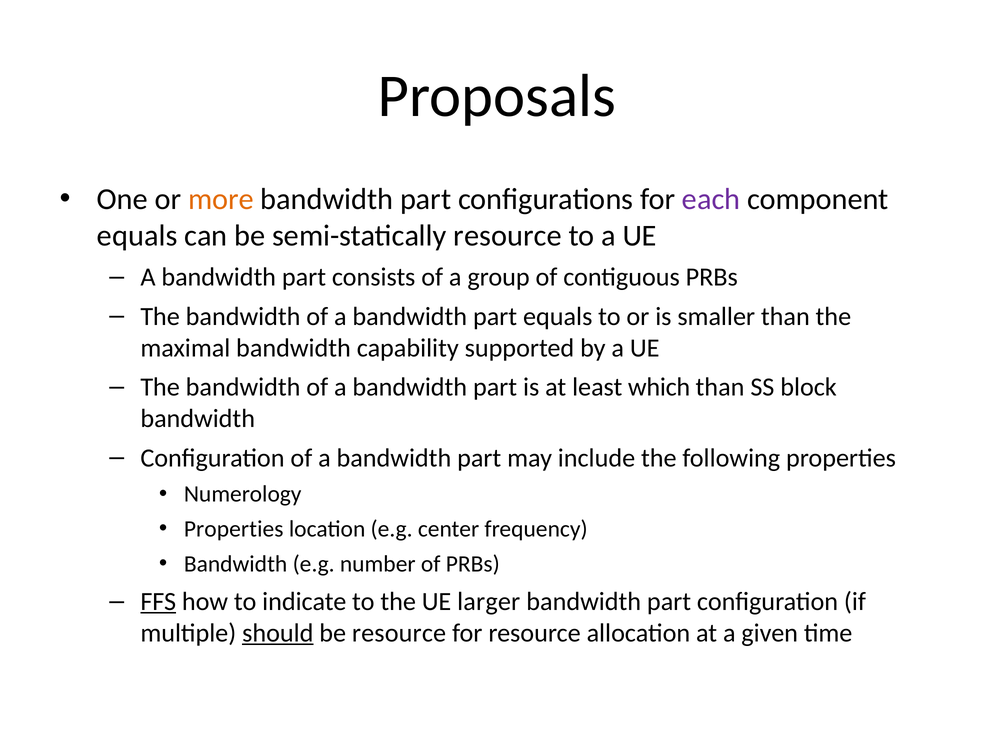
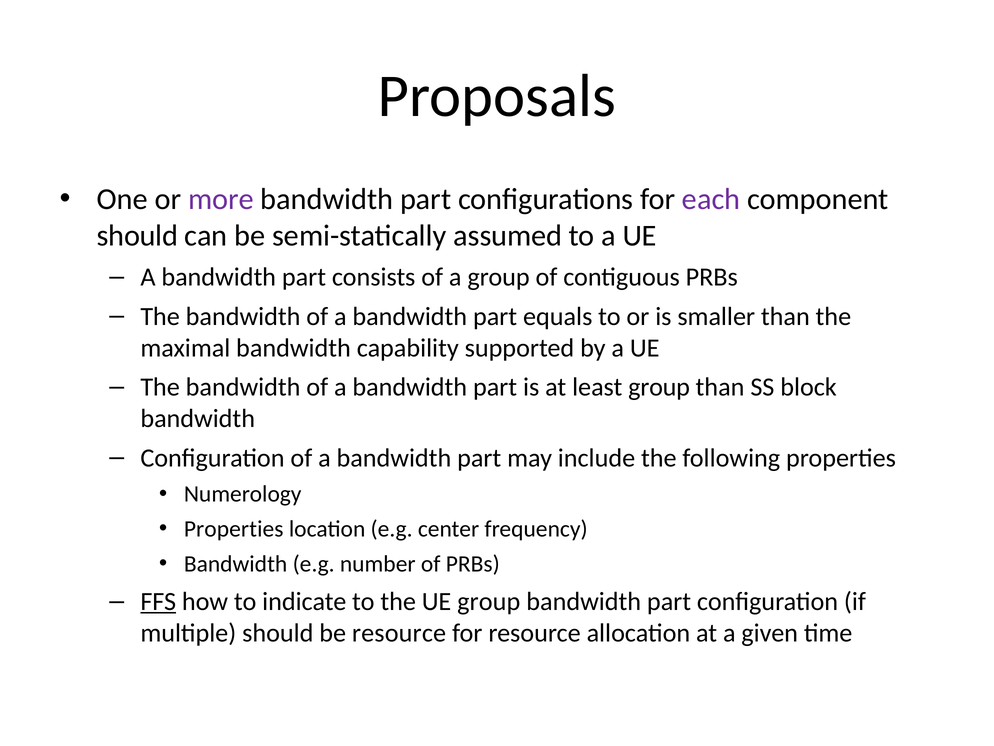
more colour: orange -> purple
equals at (137, 236): equals -> should
semi-statically resource: resource -> assumed
least which: which -> group
UE larger: larger -> group
should at (278, 633) underline: present -> none
